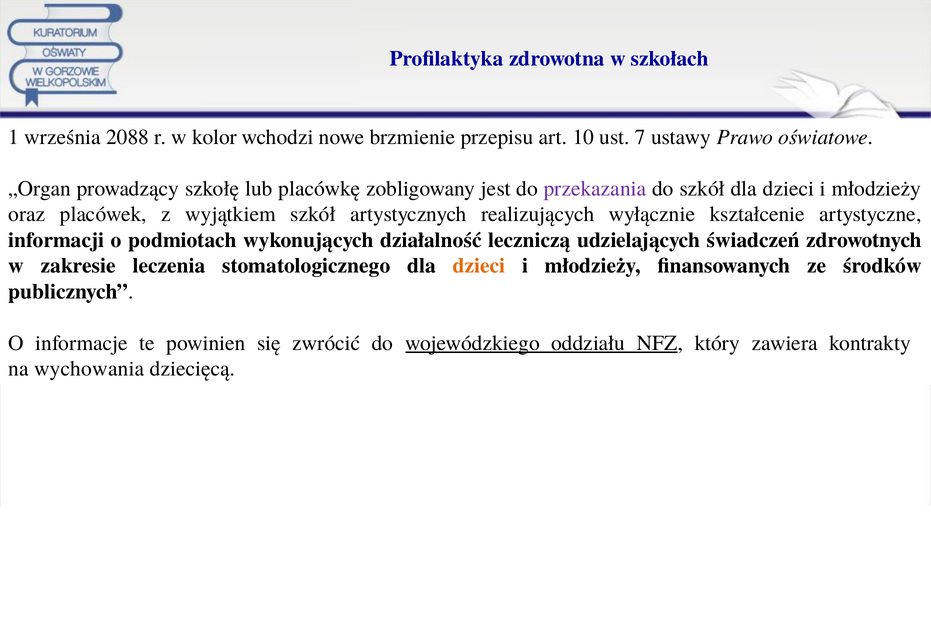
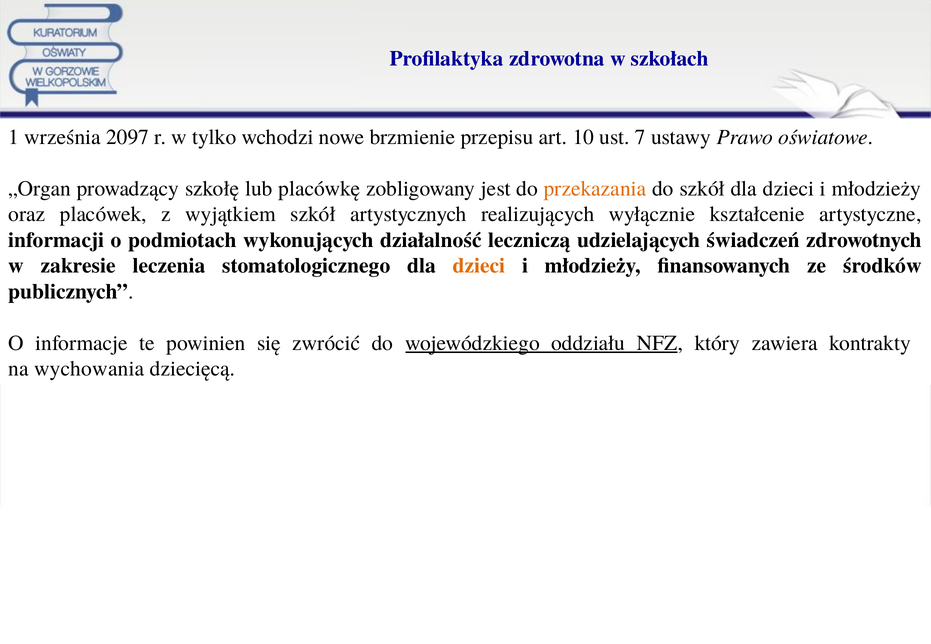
2088: 2088 -> 2097
kolor: kolor -> tylko
przekazania colour: purple -> orange
